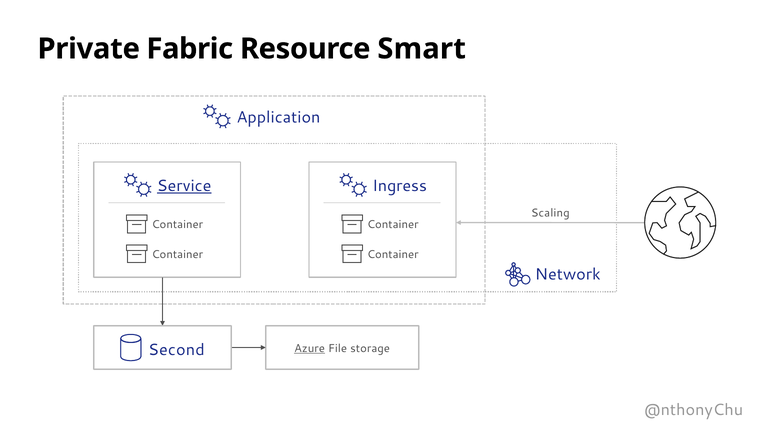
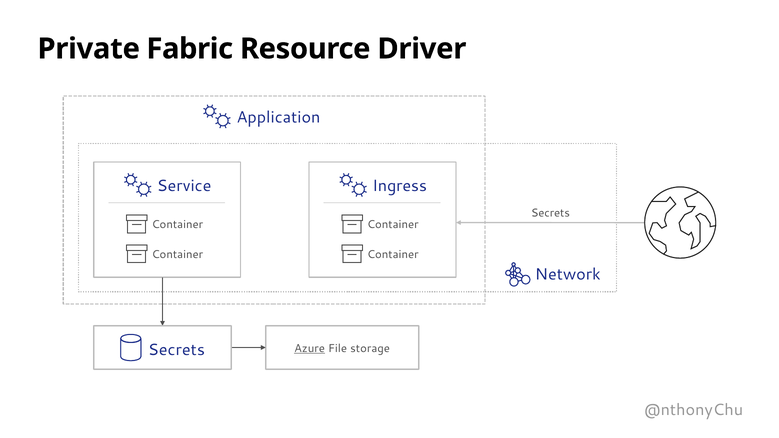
Smart: Smart -> Driver
Service underline: present -> none
Scaling at (550, 213): Scaling -> Secrets
Second at (176, 350): Second -> Secrets
